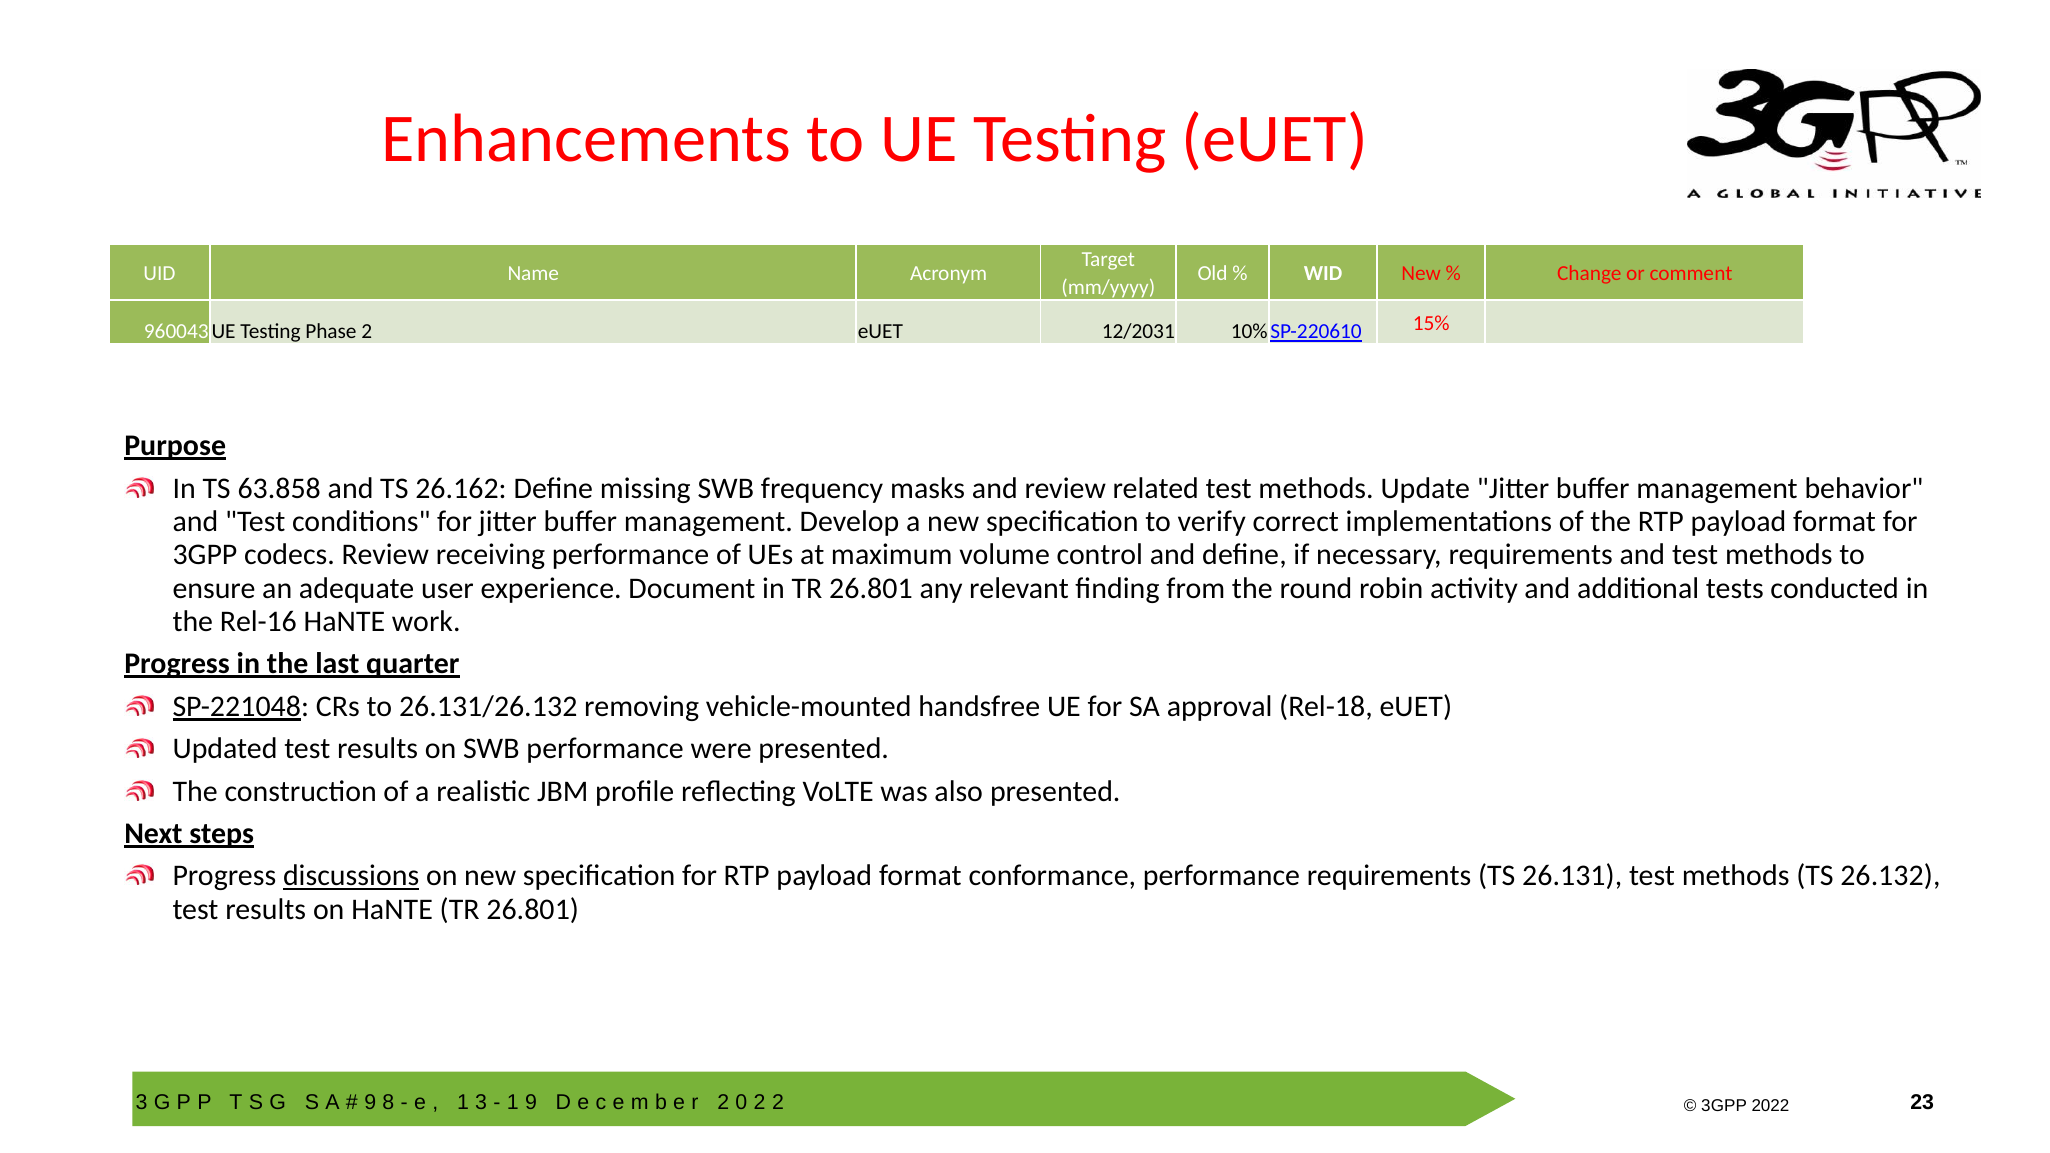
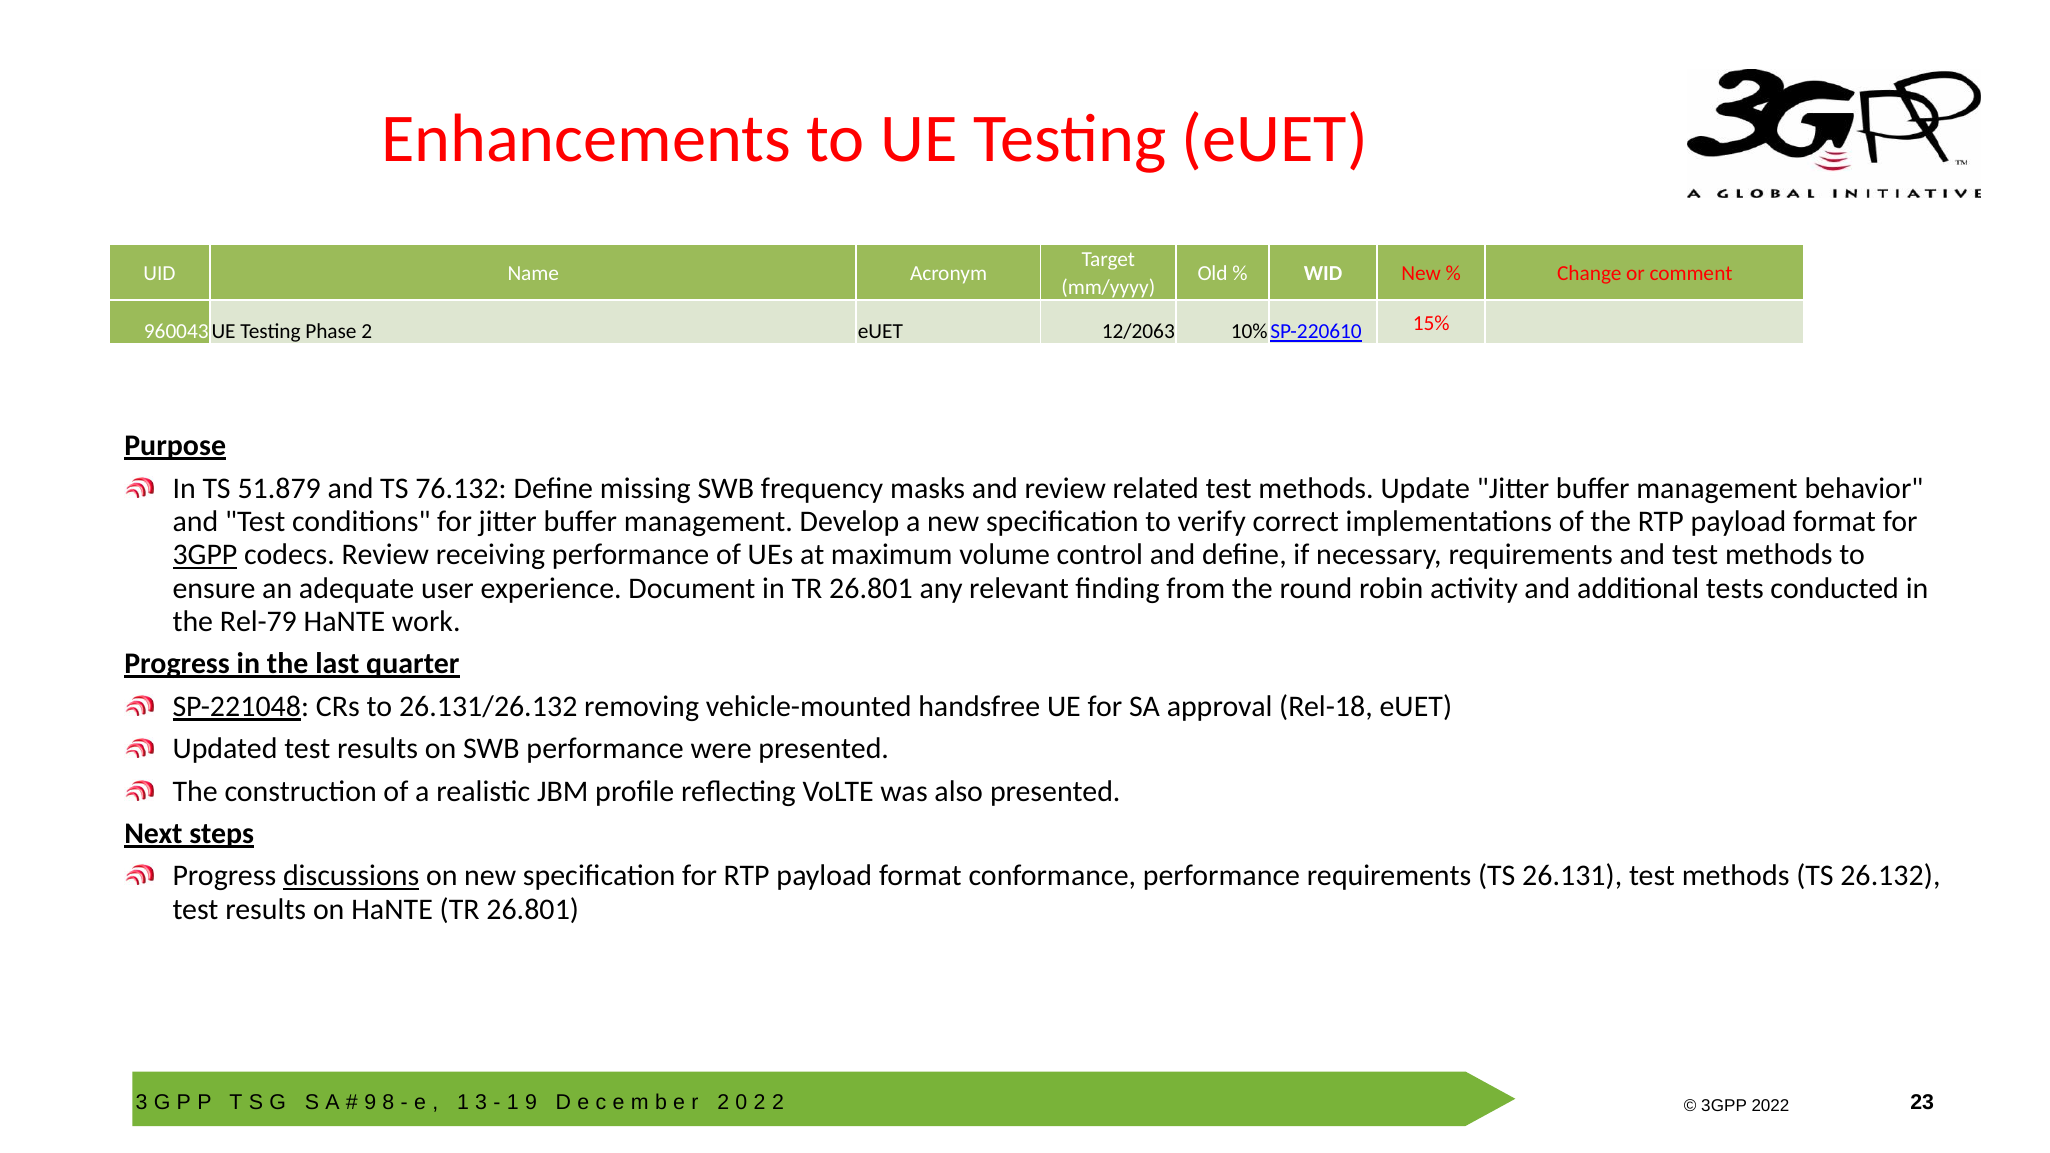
12/2031: 12/2031 -> 12/2063
63.858: 63.858 -> 51.879
26.162: 26.162 -> 76.132
3GPP at (205, 555) underline: none -> present
Rel-16: Rel-16 -> Rel-79
